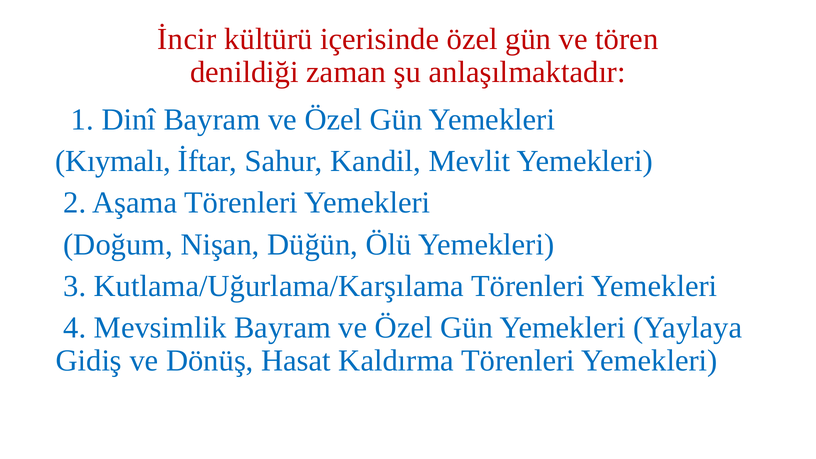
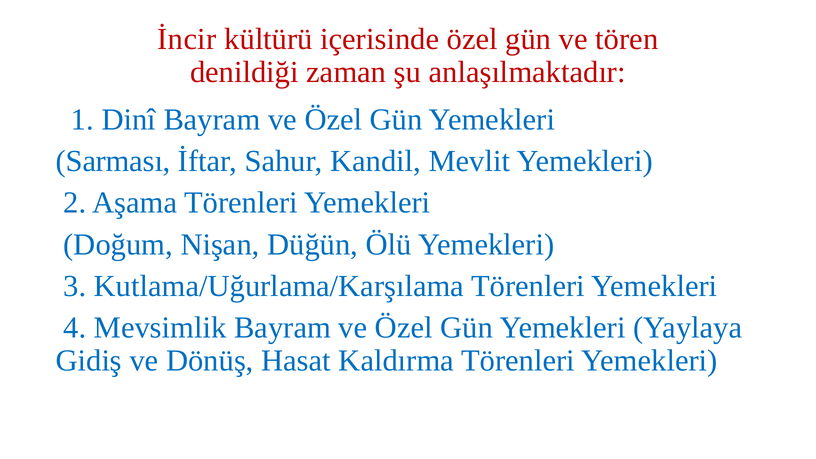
Kıymalı: Kıymalı -> Sarması
